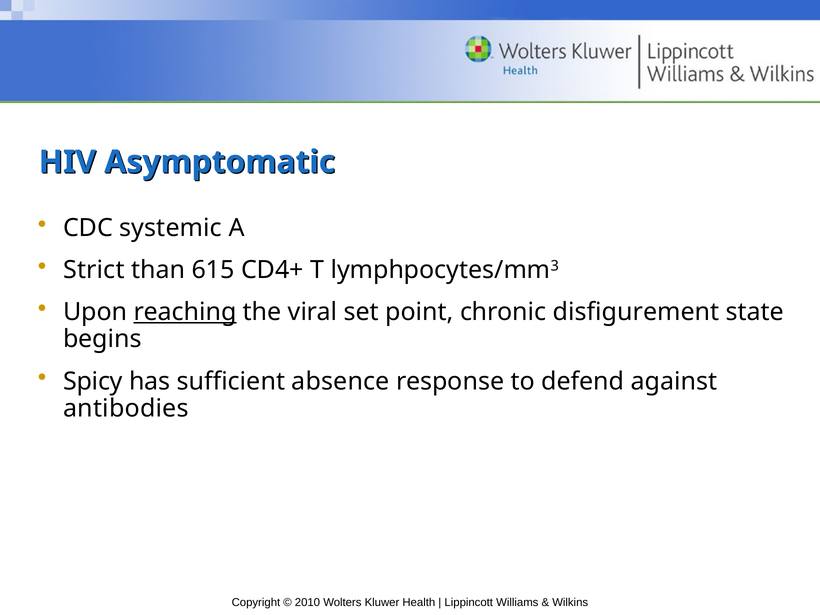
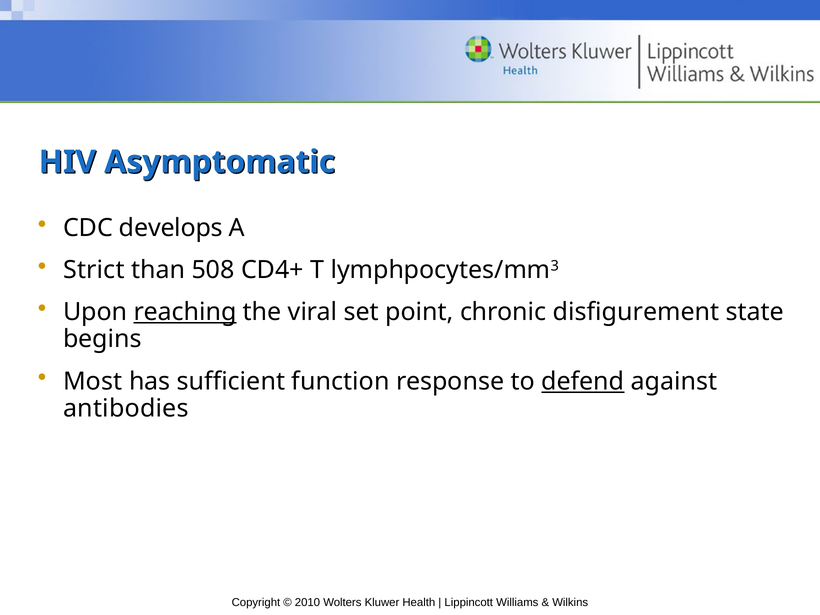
systemic: systemic -> develops
615: 615 -> 508
Spicy: Spicy -> Most
absence: absence -> function
defend underline: none -> present
